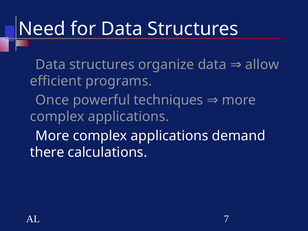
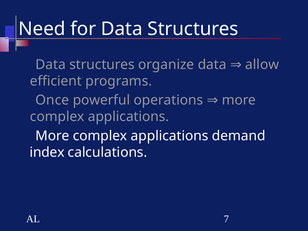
techniques: techniques -> operations
there: there -> index
